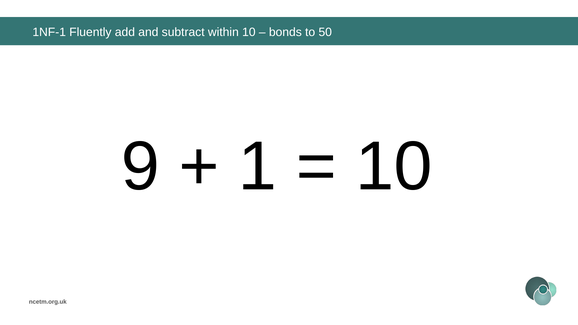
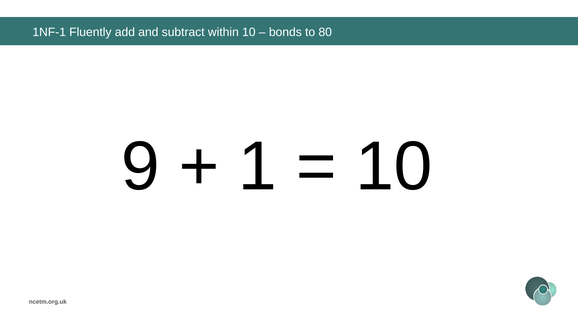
50: 50 -> 80
